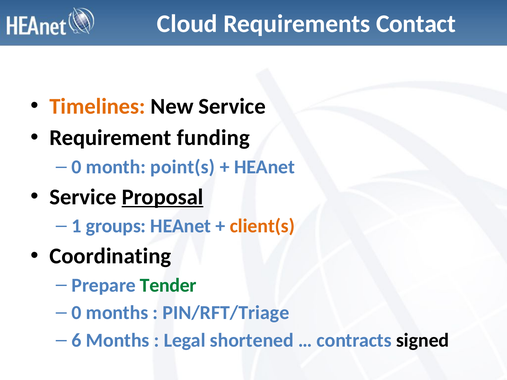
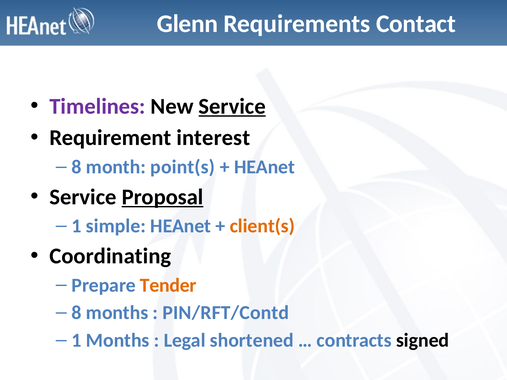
Cloud: Cloud -> Glenn
Timelines colour: orange -> purple
Service at (232, 106) underline: none -> present
funding: funding -> interest
0 at (77, 167): 0 -> 8
groups: groups -> simple
Tender colour: green -> orange
0 at (77, 313): 0 -> 8
PIN/RFT/Triage: PIN/RFT/Triage -> PIN/RFT/Contd
6 at (77, 341): 6 -> 1
